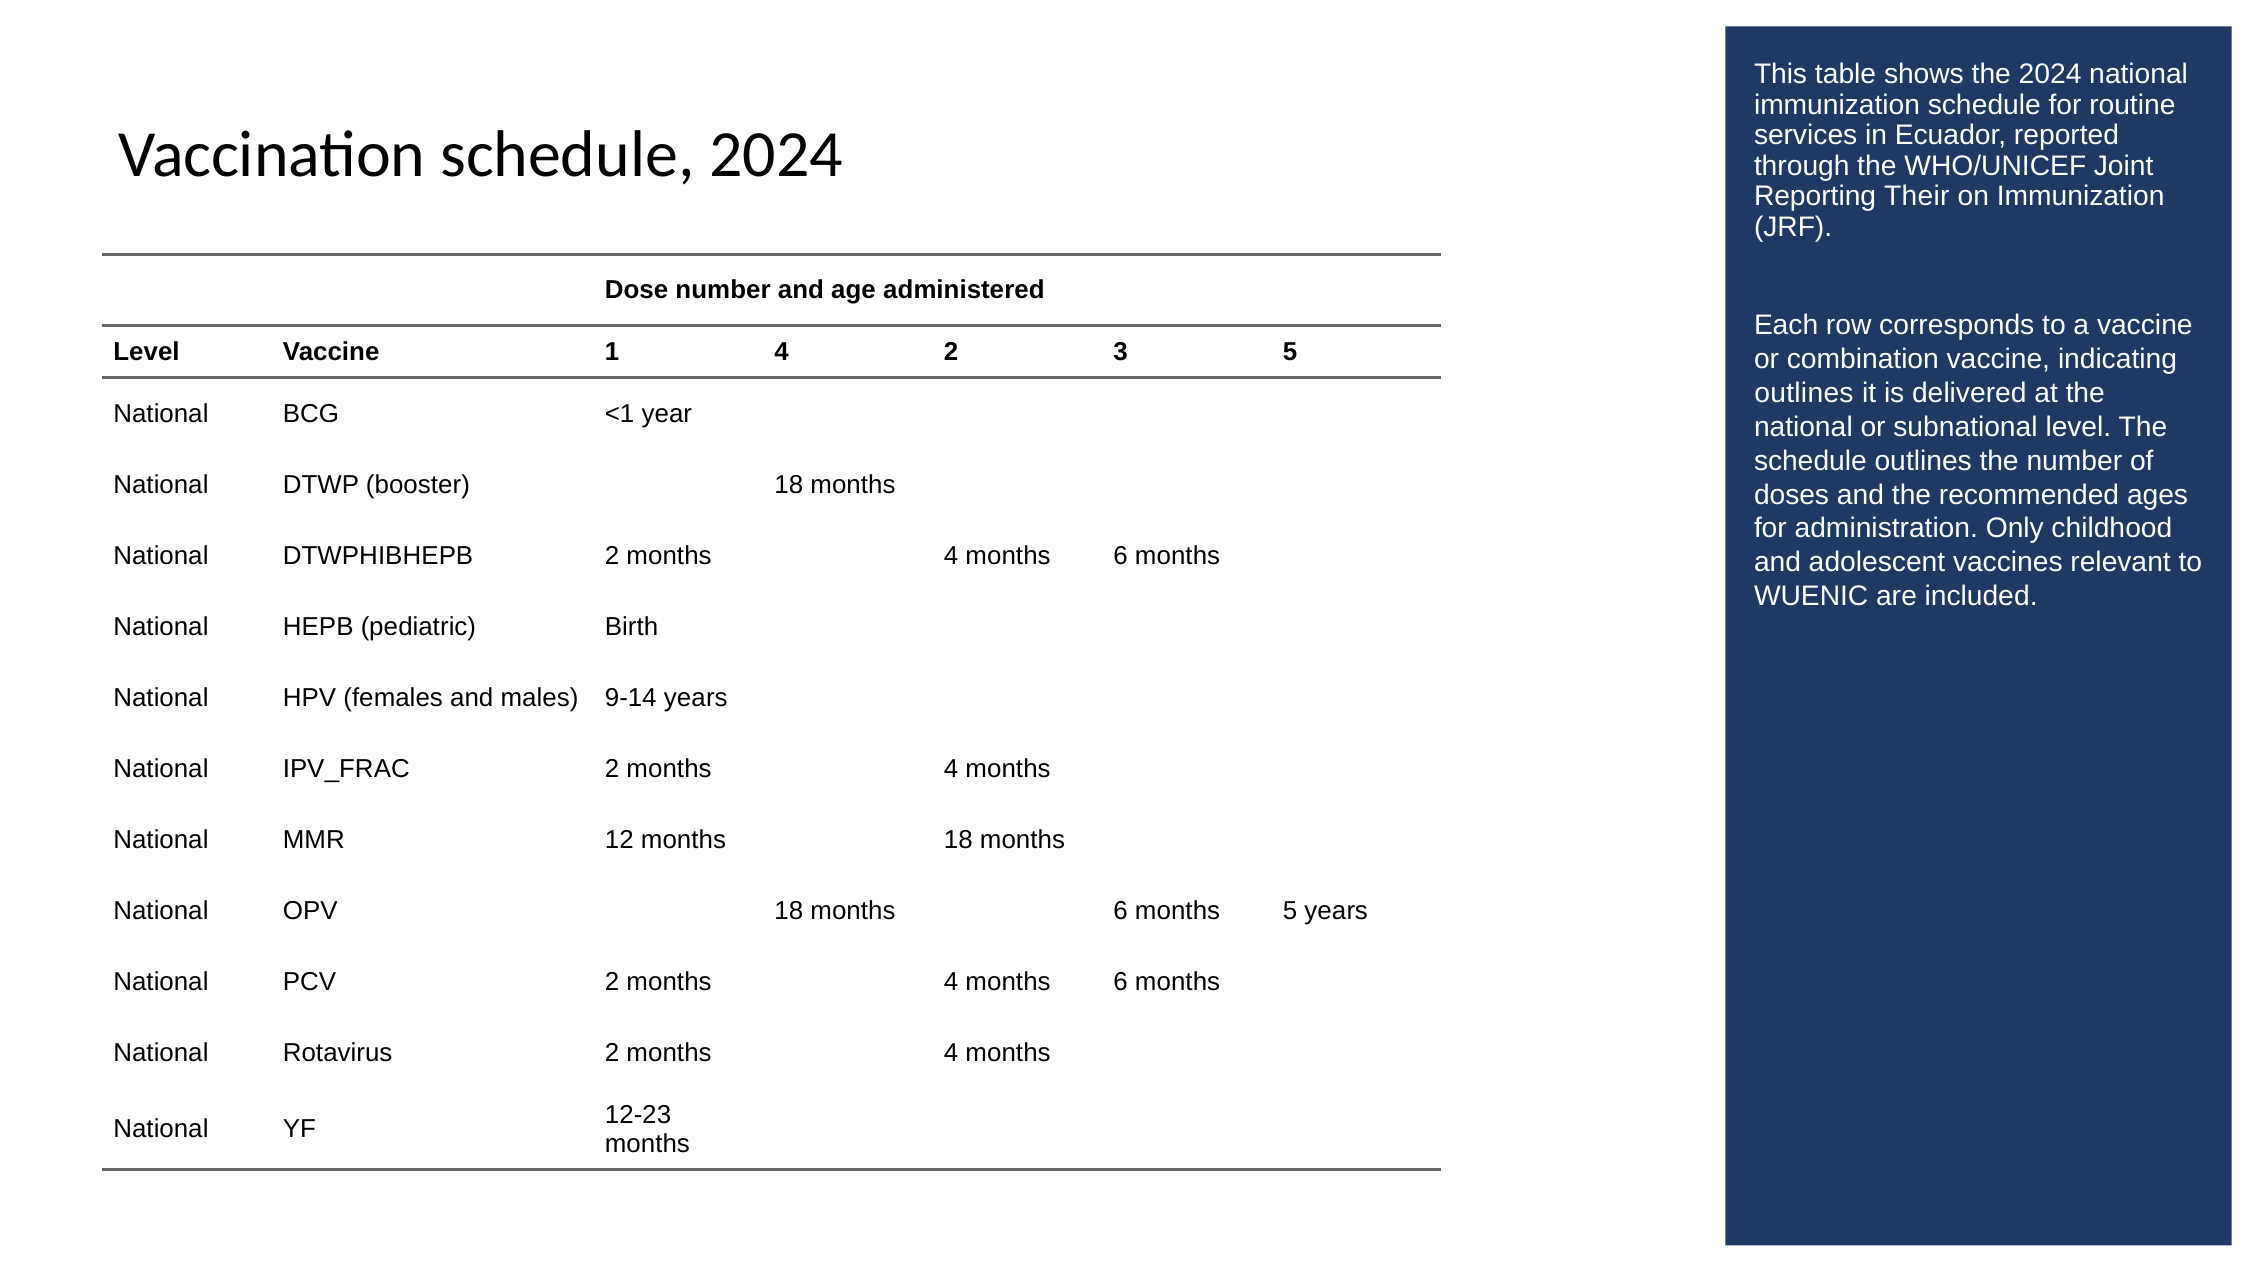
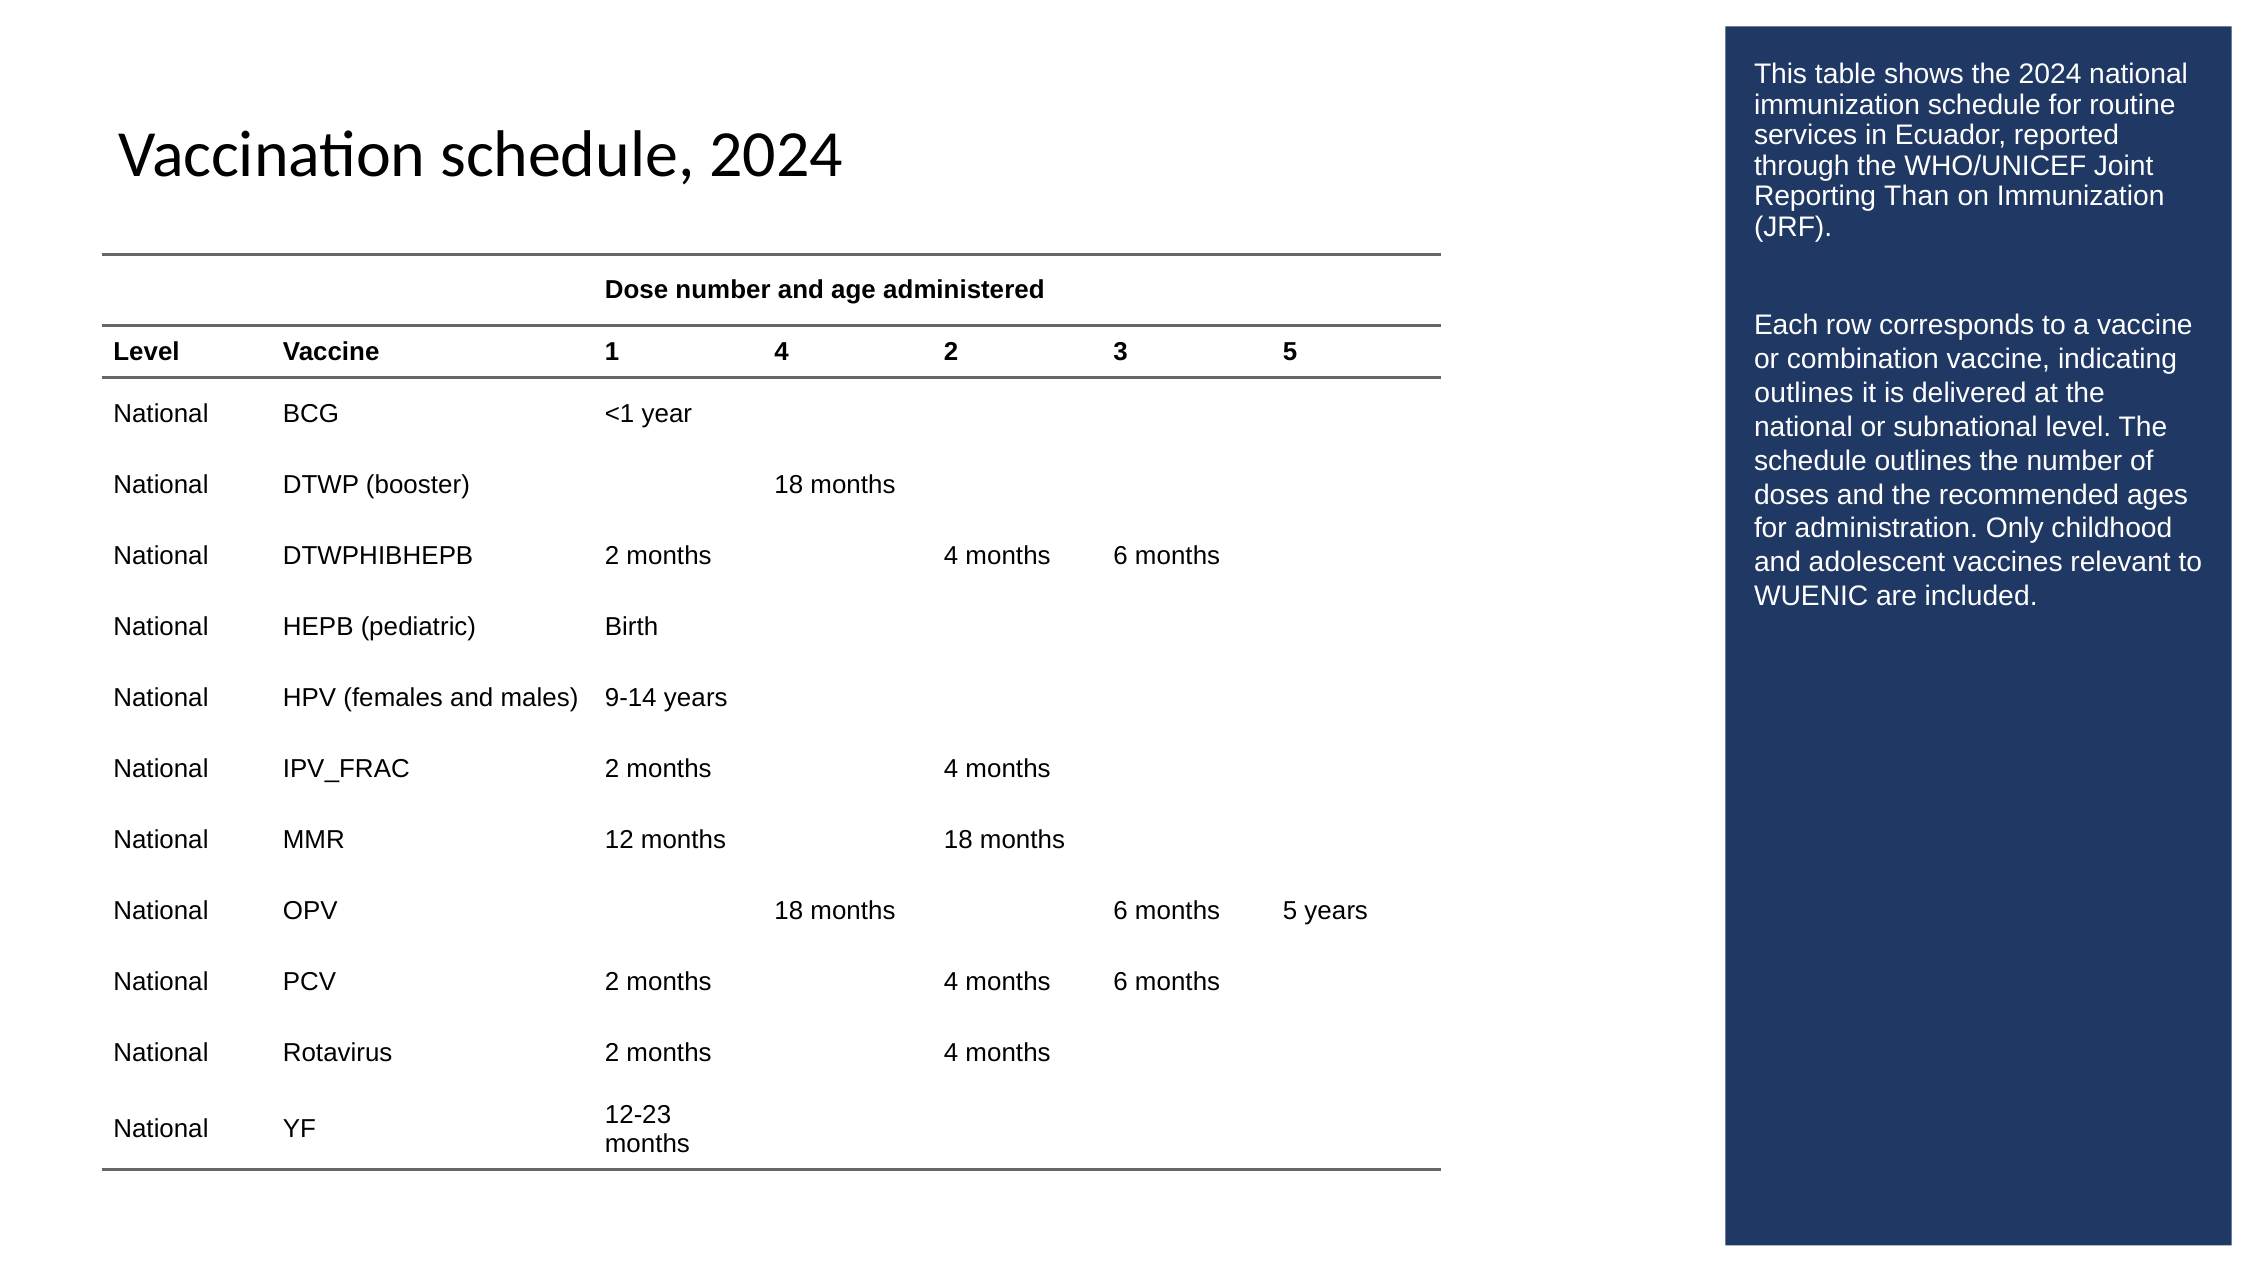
Their: Their -> Than
